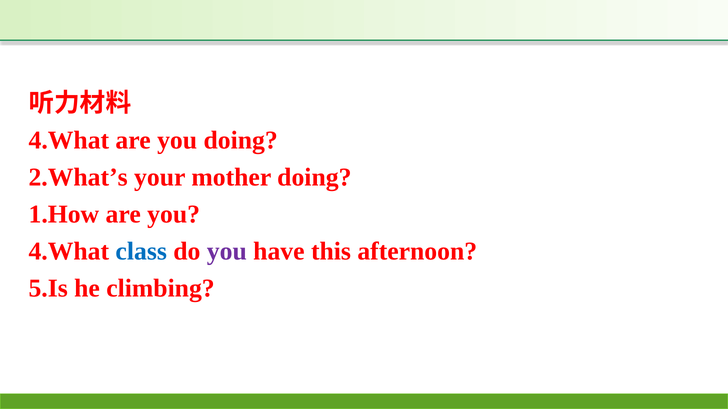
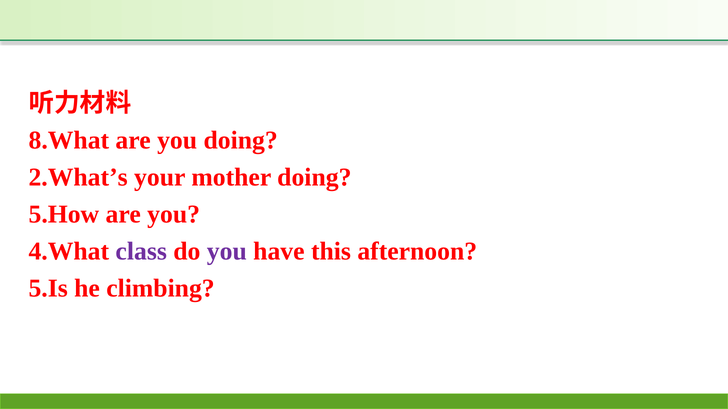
4.What at (69, 141): 4.What -> 8.What
1.How: 1.How -> 5.How
class colour: blue -> purple
